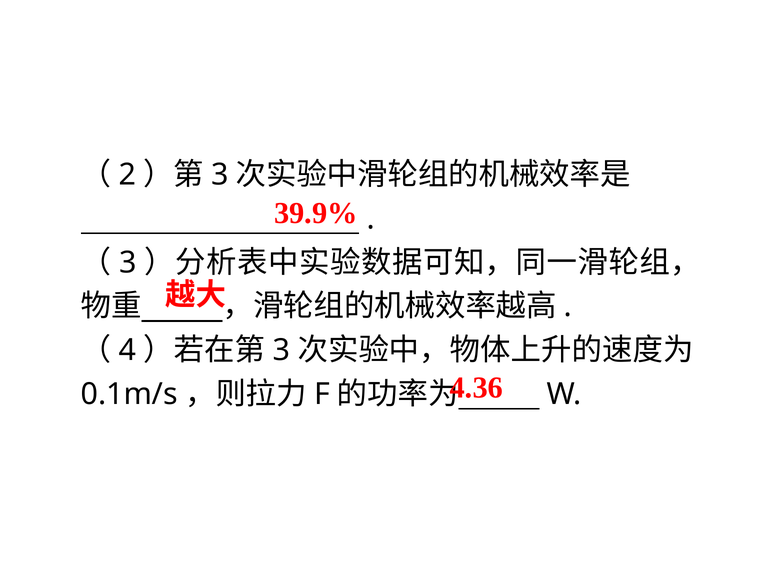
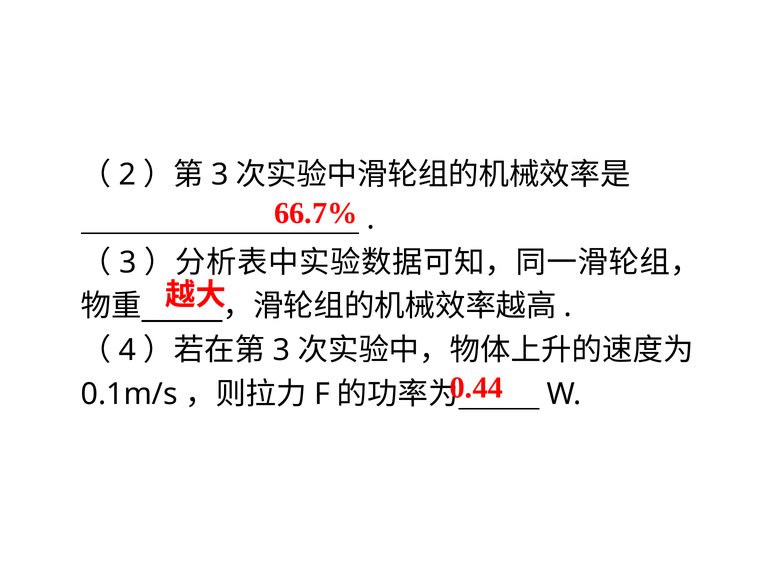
39.9%: 39.9% -> 66.7%
4.36: 4.36 -> 0.44
